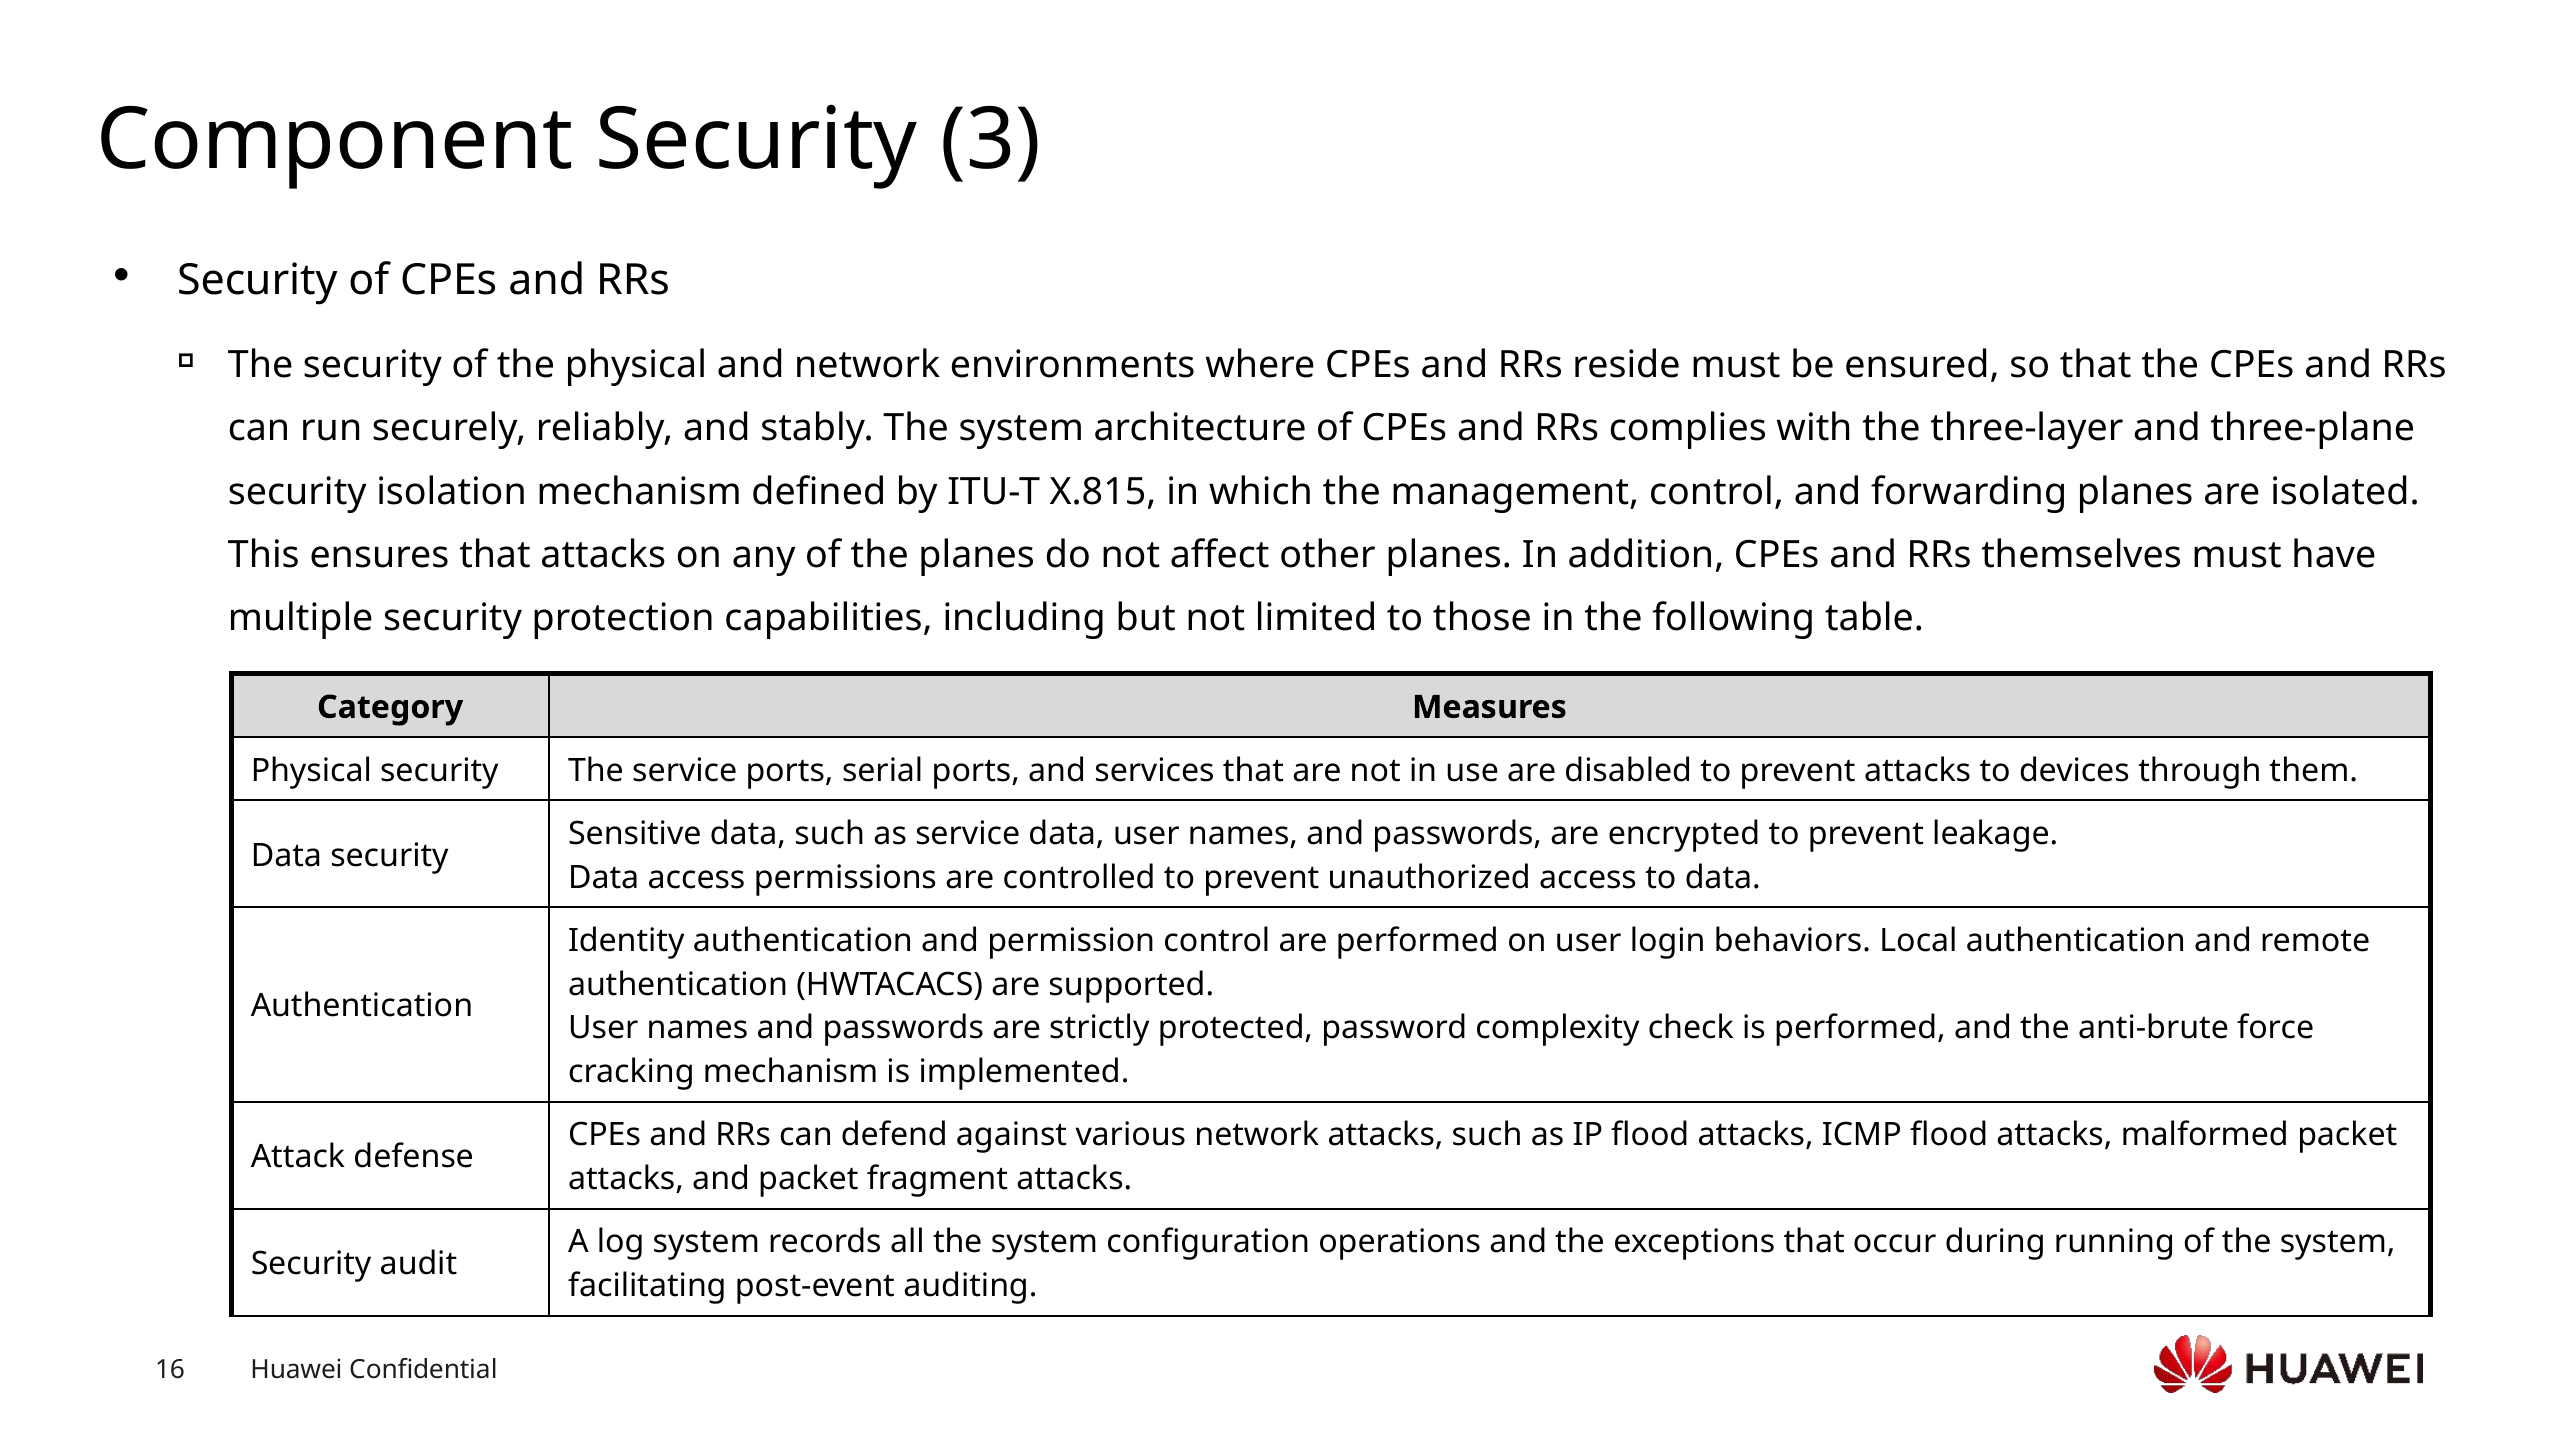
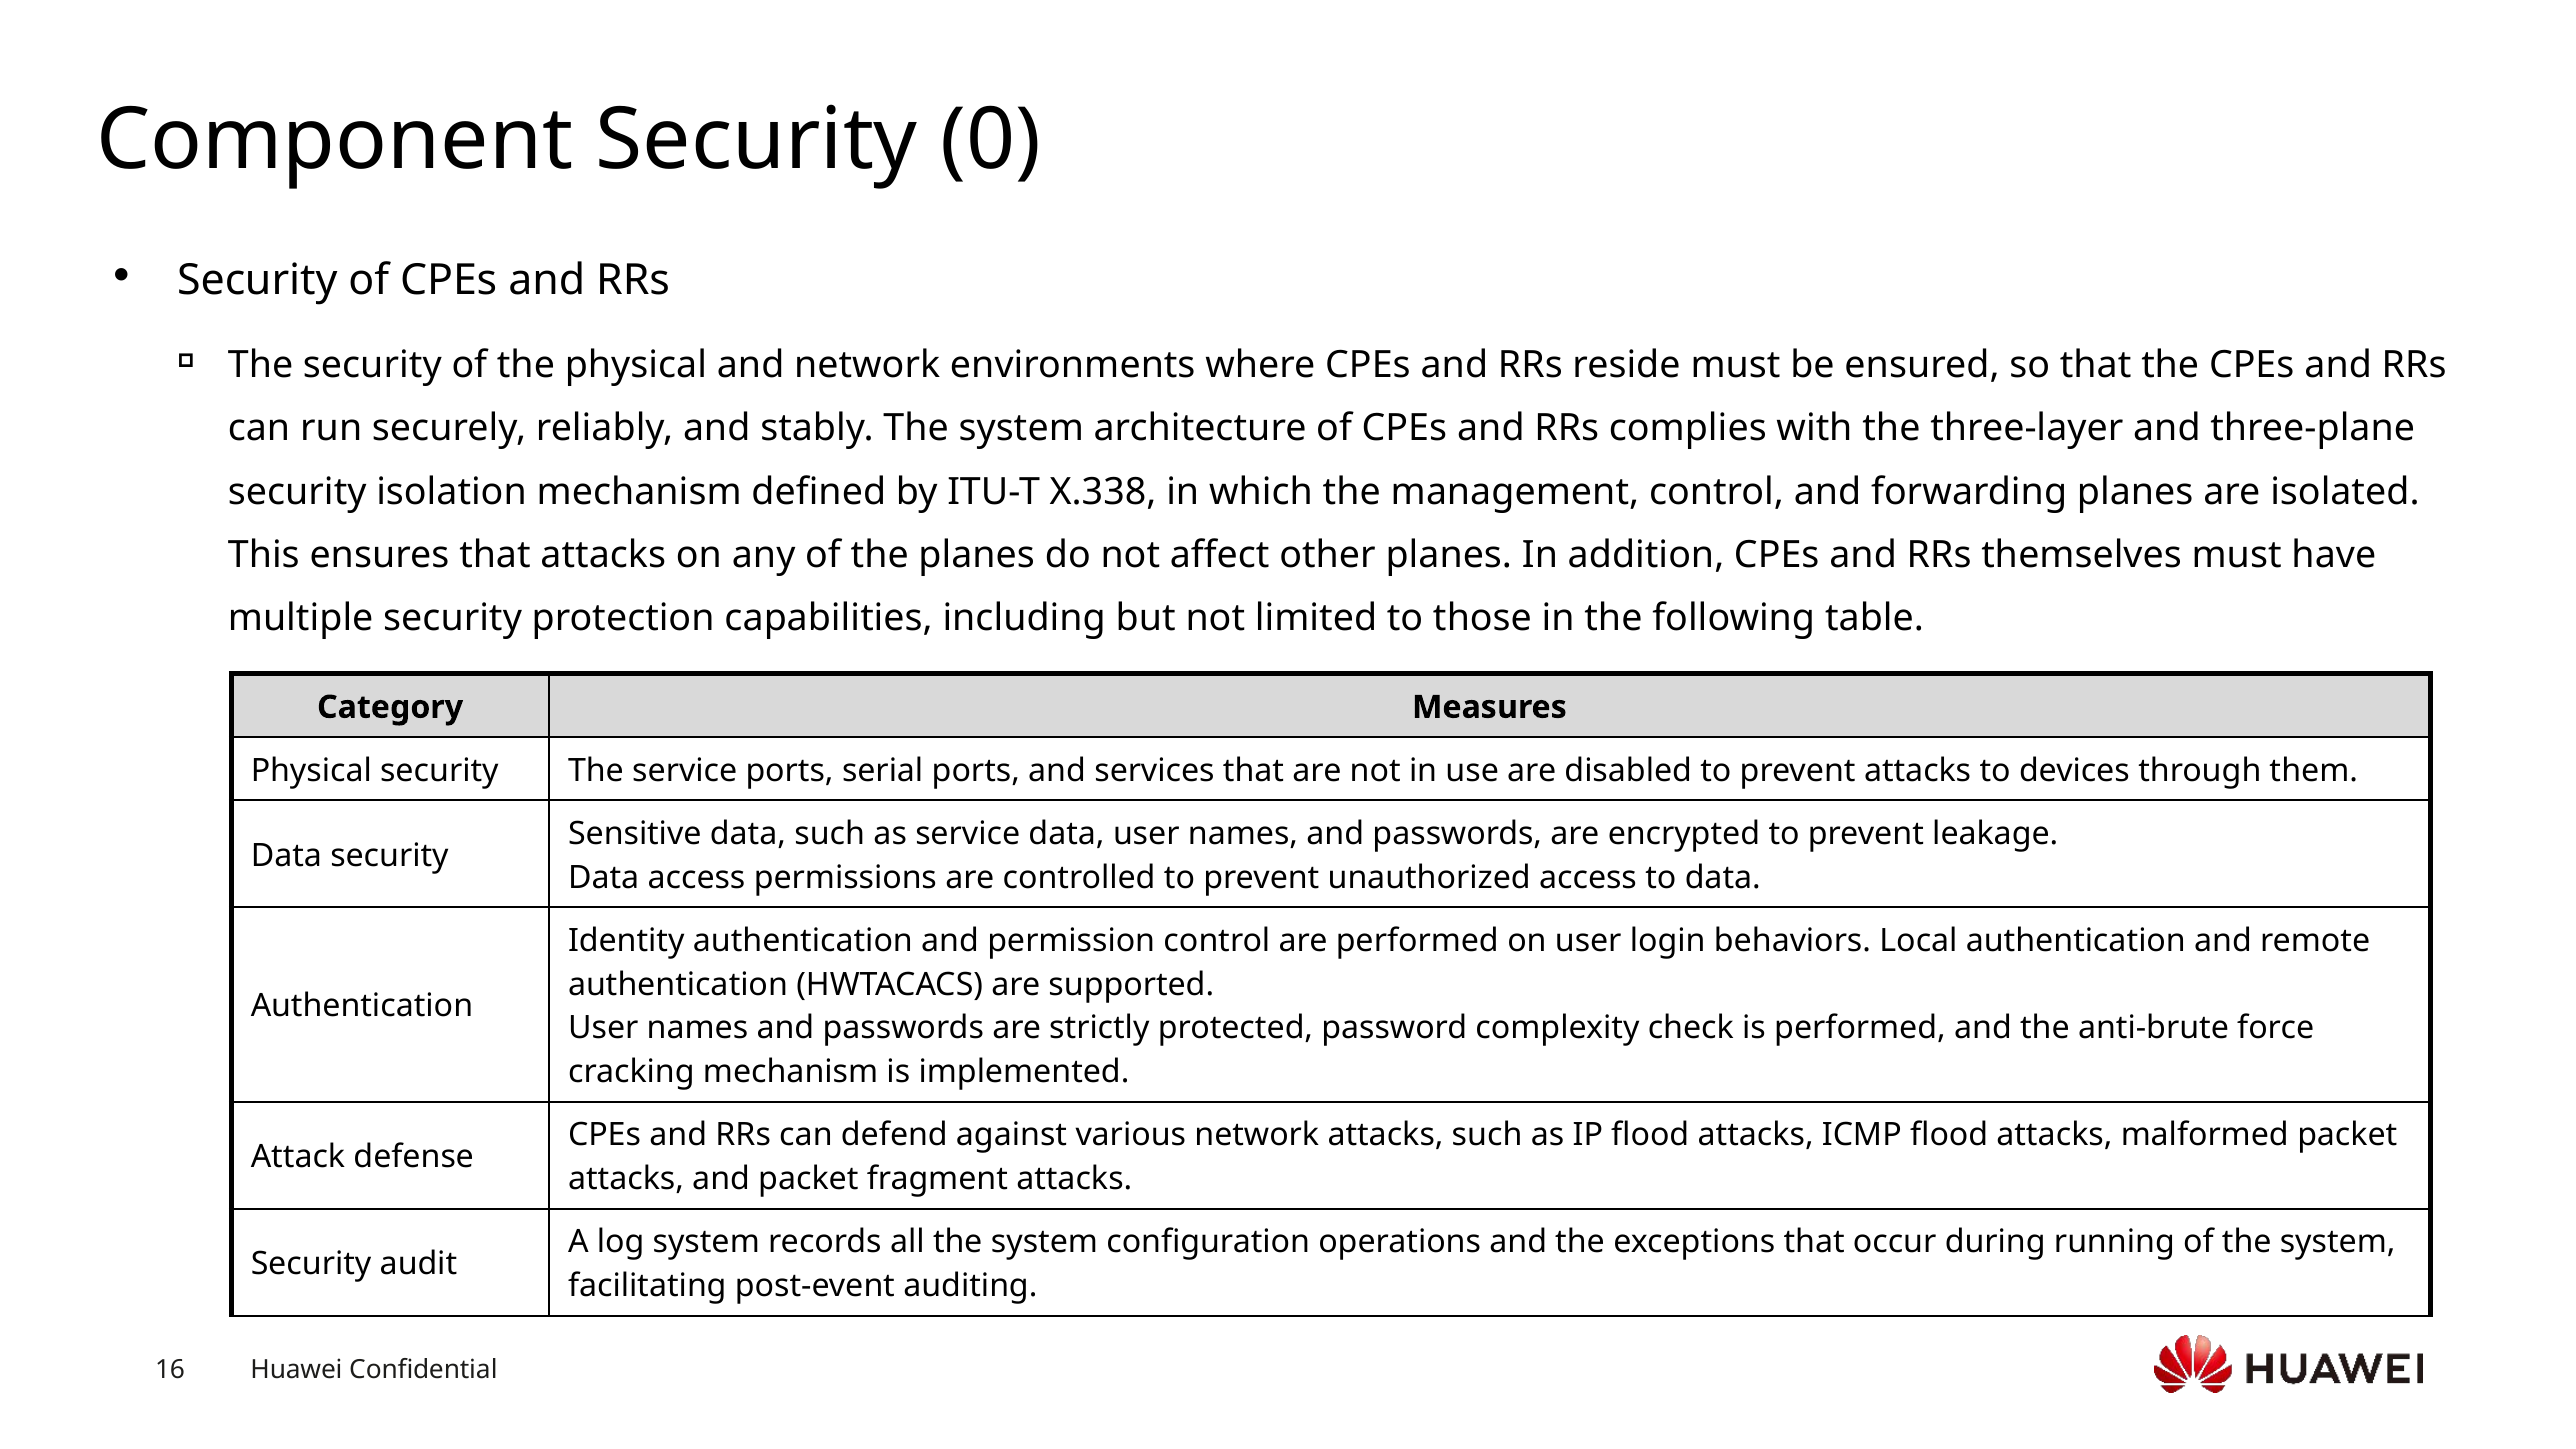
3: 3 -> 0
X.815: X.815 -> X.338
